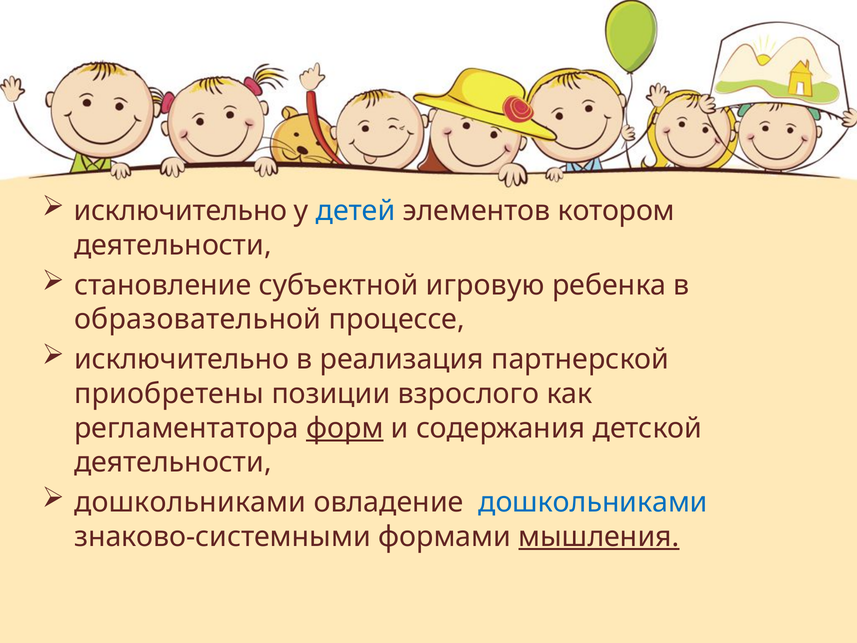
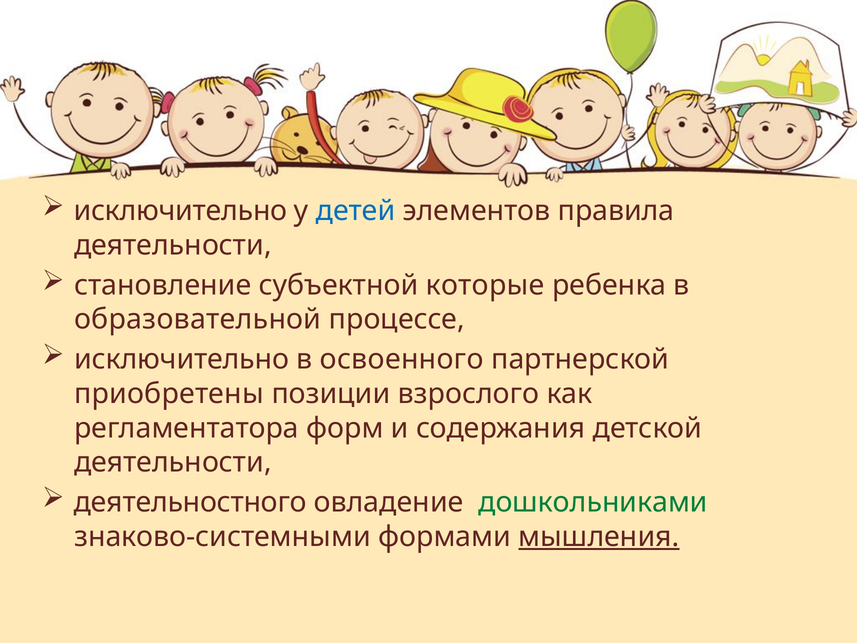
котором: котором -> правила
игровую: игровую -> которые
реализация: реализация -> освоенного
форм underline: present -> none
дошкольниками at (190, 502): дошкольниками -> деятельностного
дошкольниками at (593, 502) colour: blue -> green
